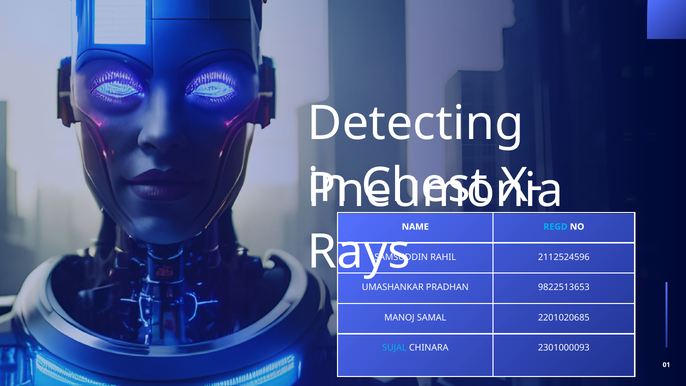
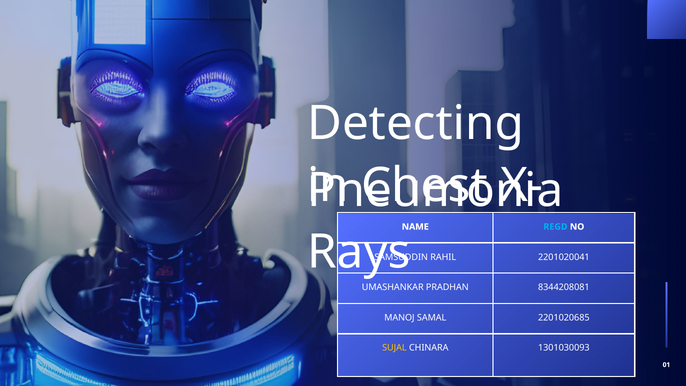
2112524596: 2112524596 -> 2201020041
9822513653: 9822513653 -> 8344208081
SUJAL colour: light blue -> yellow
2301000093: 2301000093 -> 1301030093
